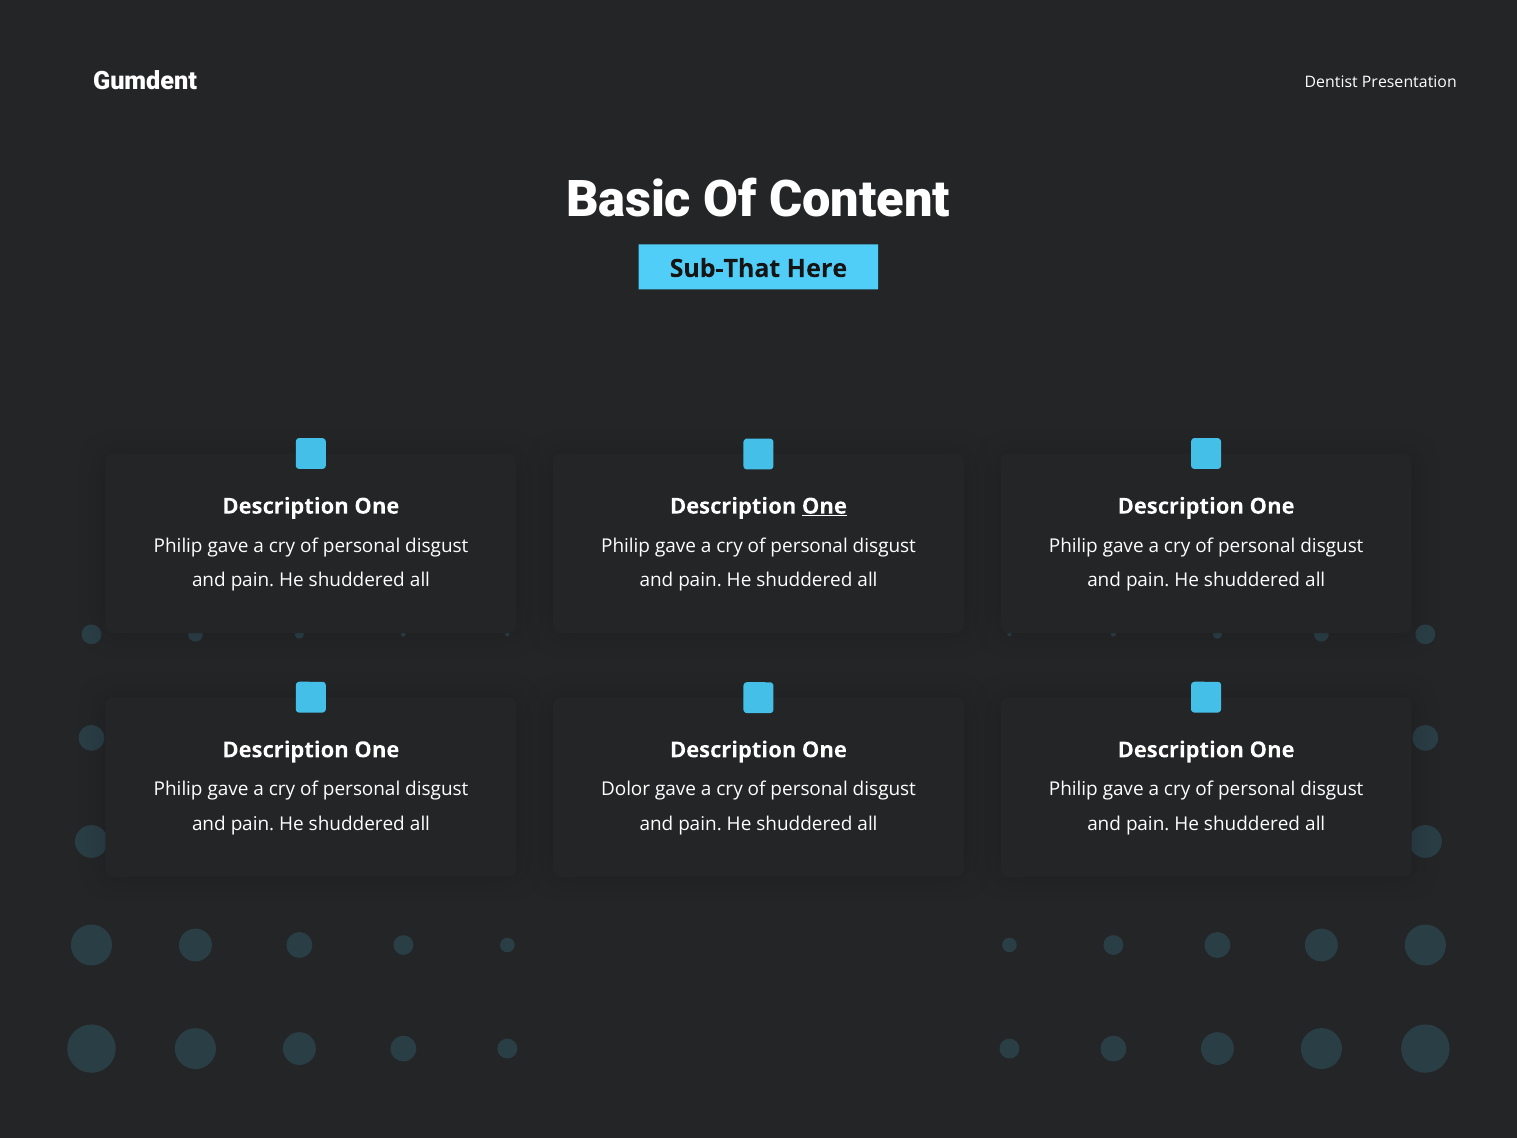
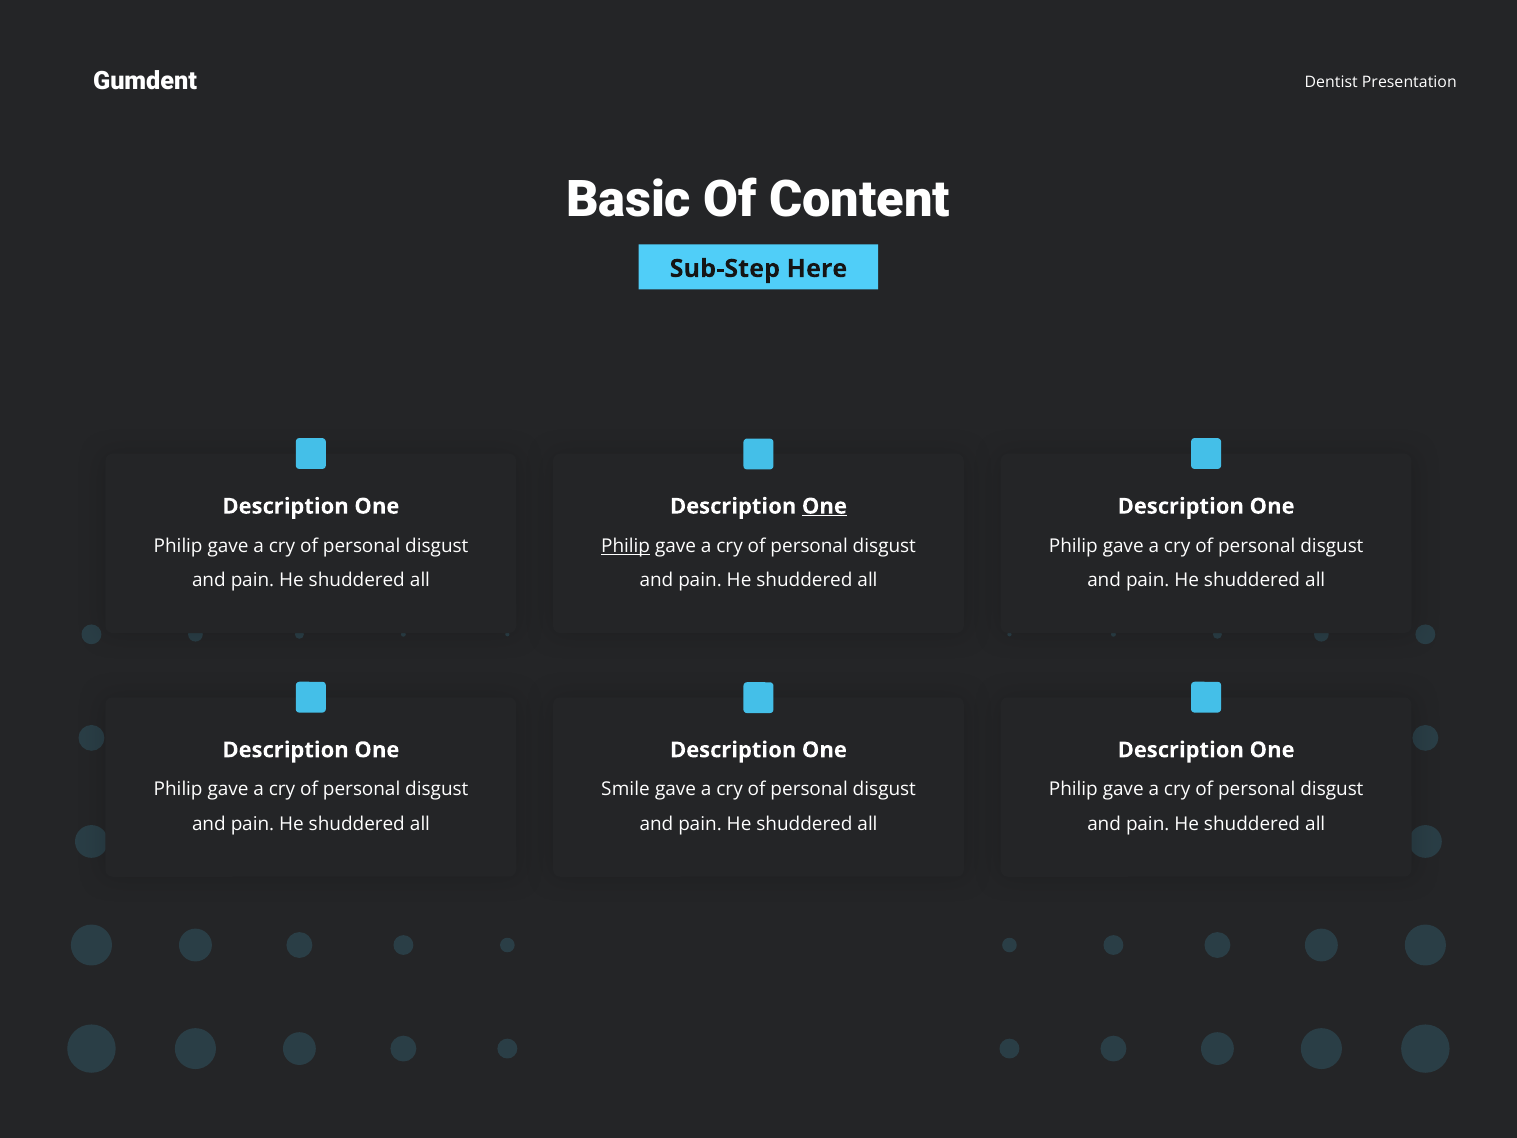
Sub-That: Sub-That -> Sub-Step
Philip at (626, 546) underline: none -> present
Dolor: Dolor -> Smile
